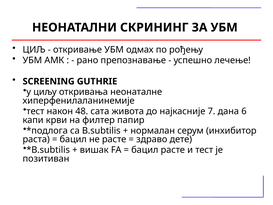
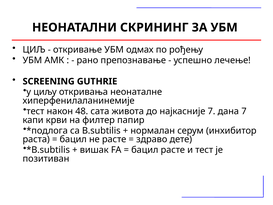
дана 6: 6 -> 7
